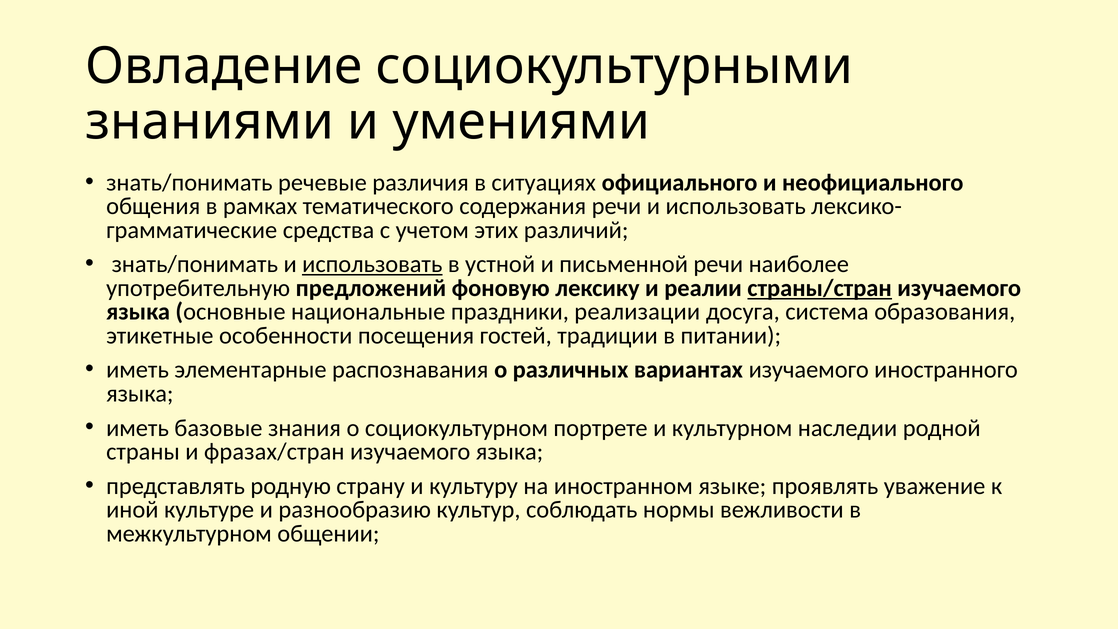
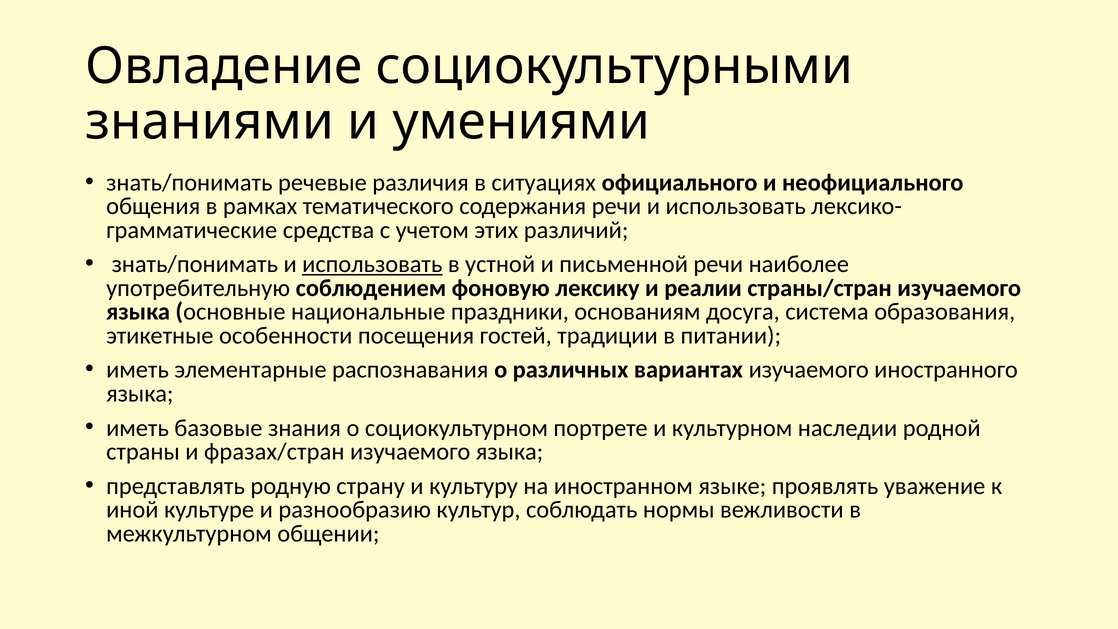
предложений: предложений -> соблюдением
страны/стран underline: present -> none
реализации: реализации -> основаниям
